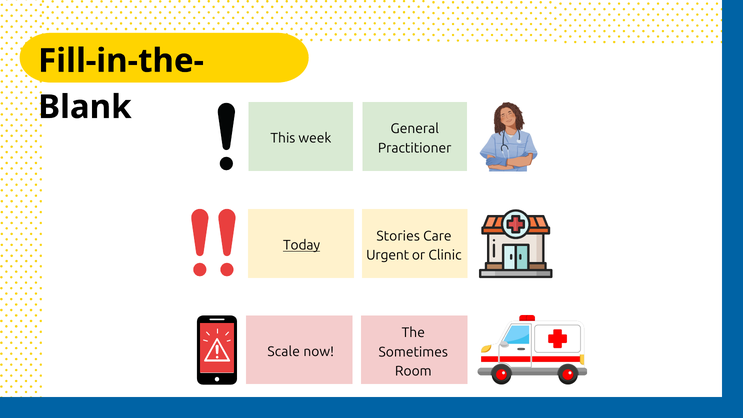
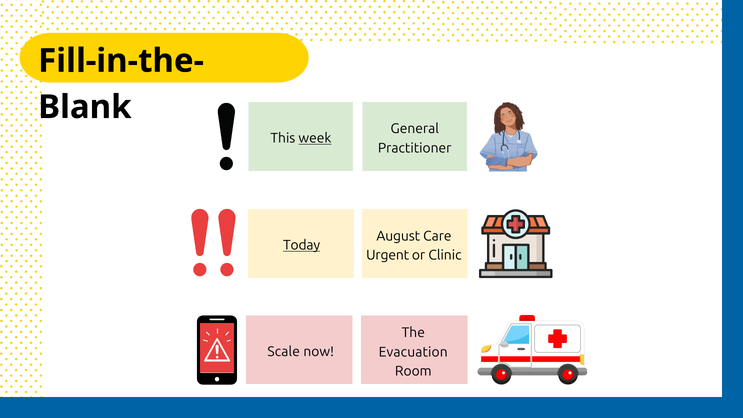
week underline: none -> present
Stories: Stories -> August
Sometimes: Sometimes -> Evacuation
